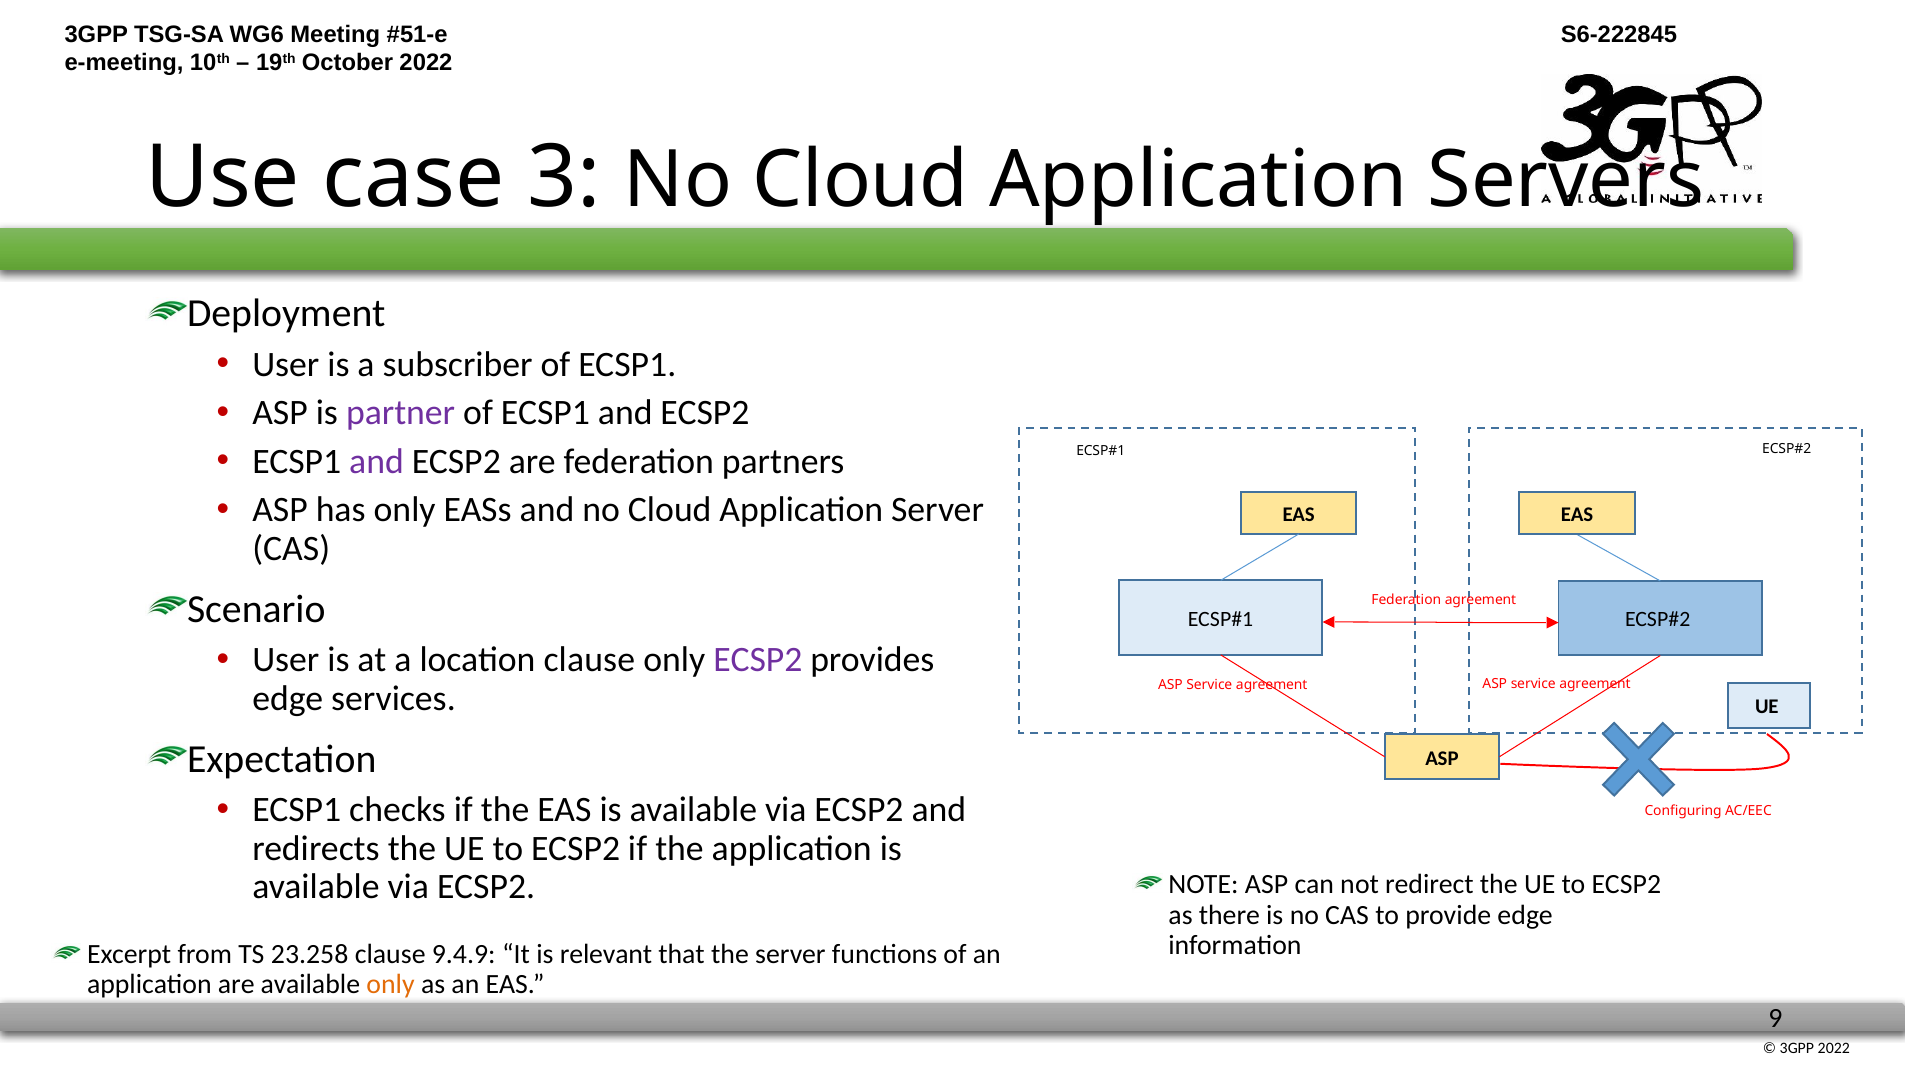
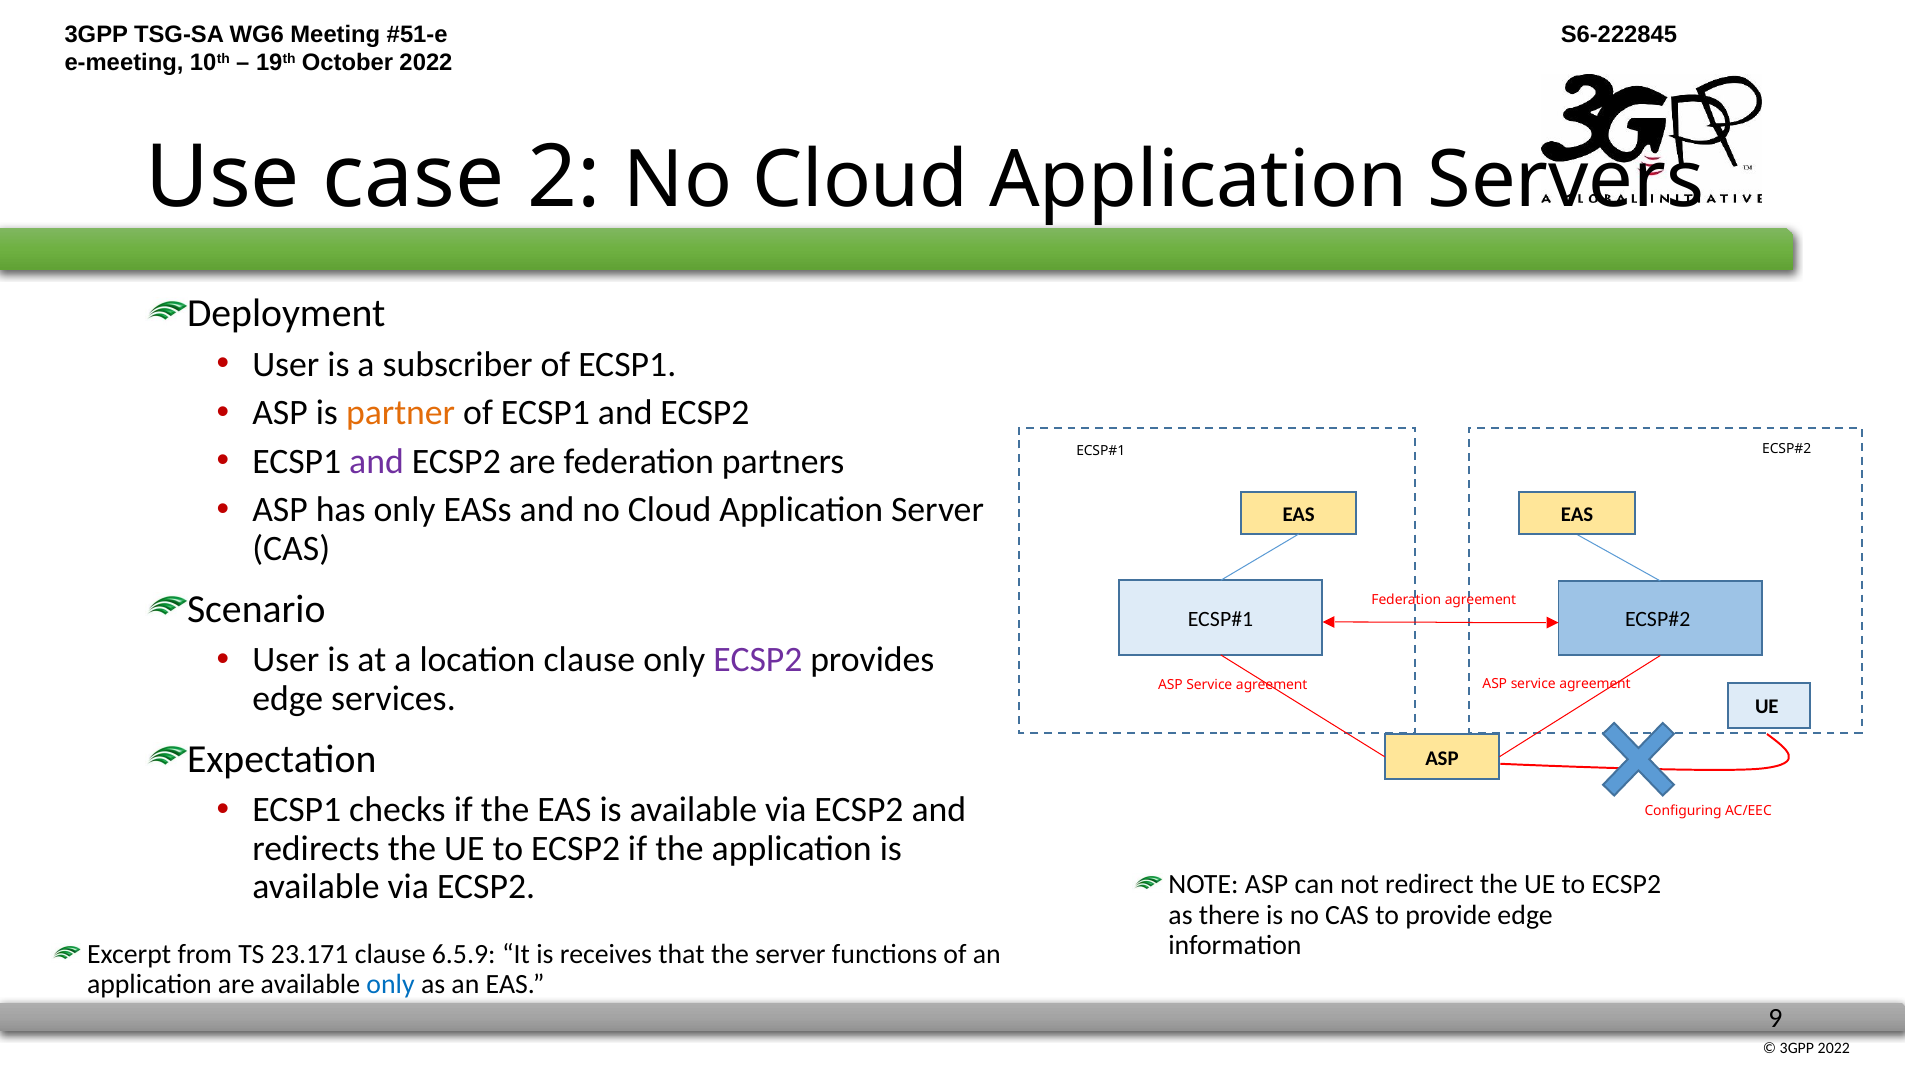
3: 3 -> 2
partner colour: purple -> orange
23.258: 23.258 -> 23.171
9.4.9: 9.4.9 -> 6.5.9
relevant: relevant -> receives
only at (390, 984) colour: orange -> blue
